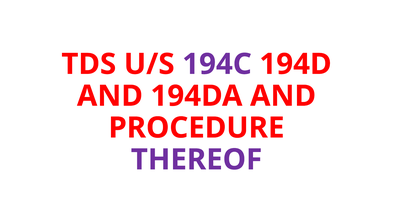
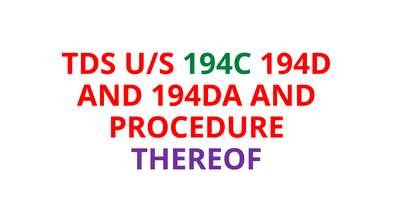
194C colour: purple -> green
